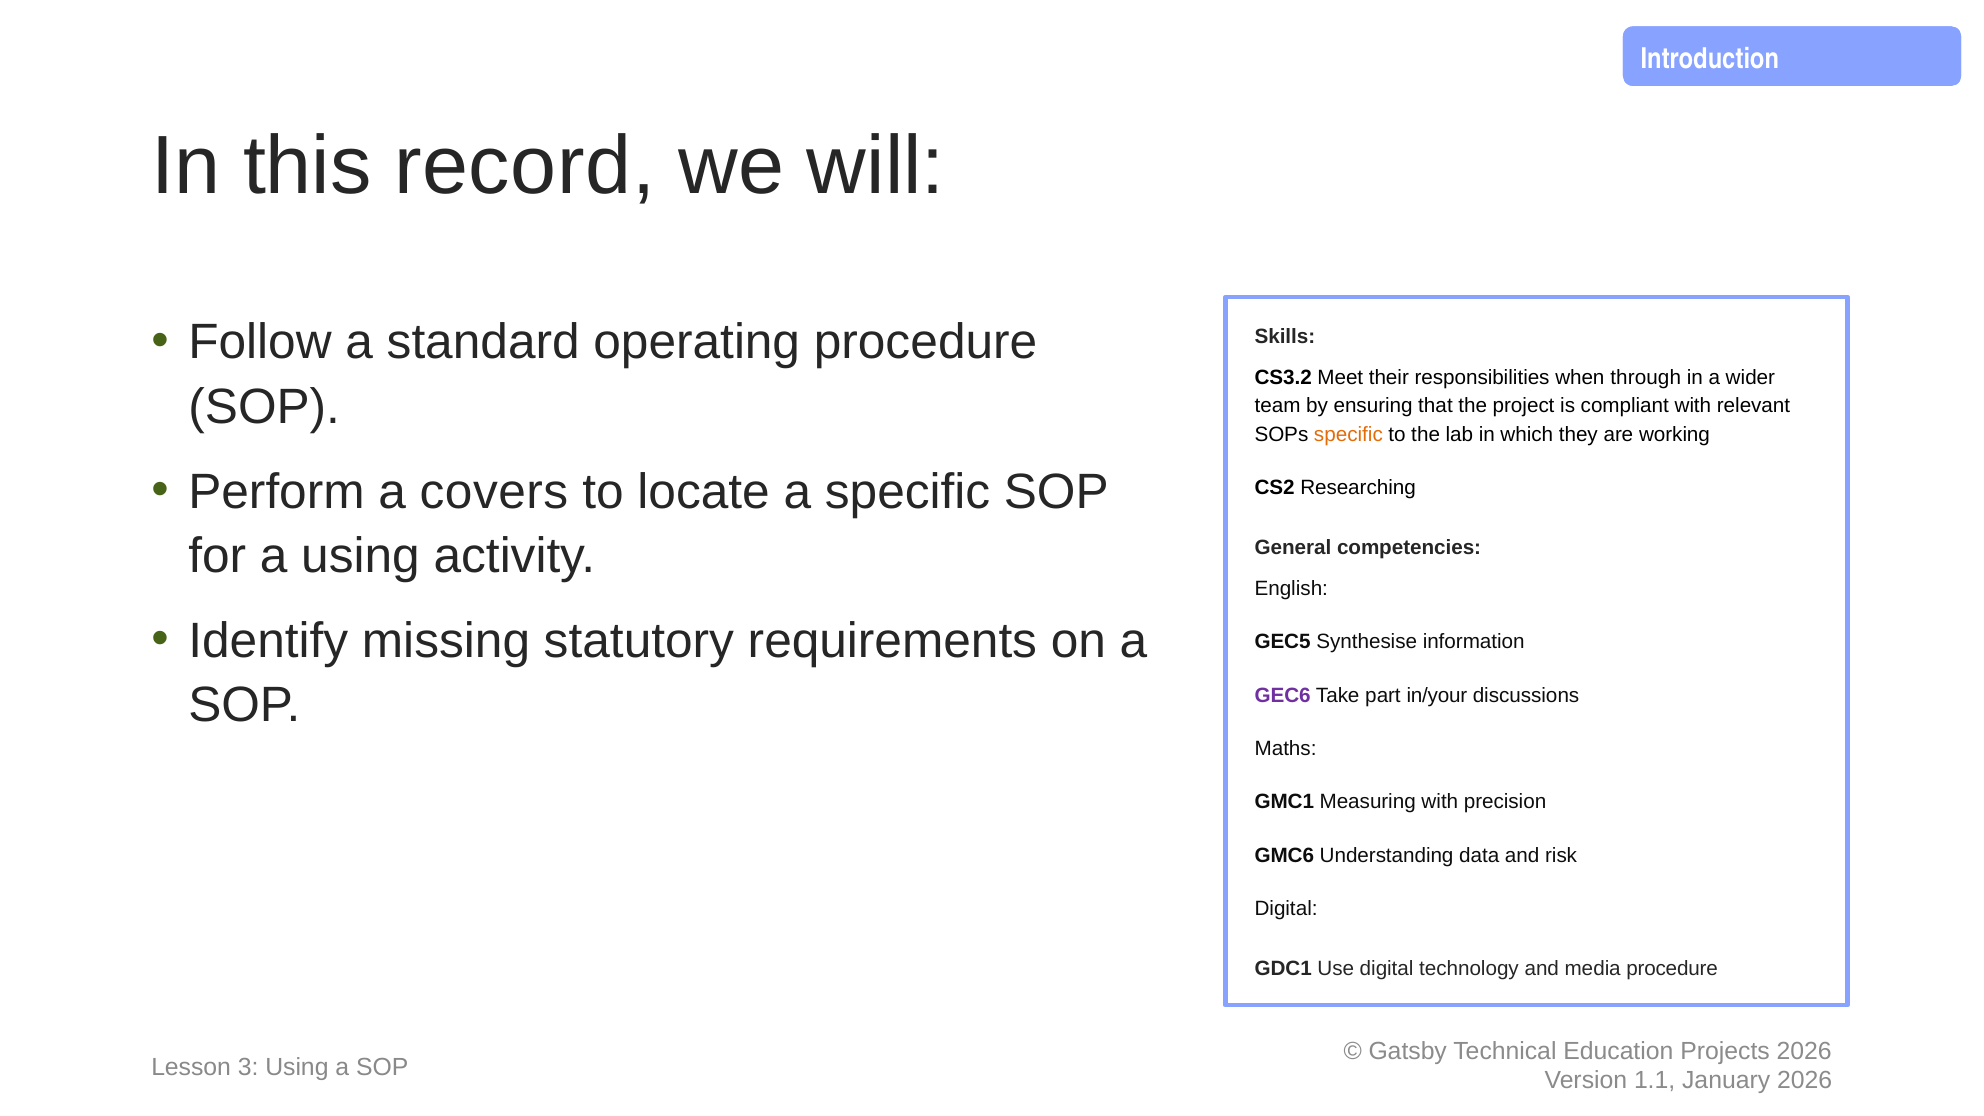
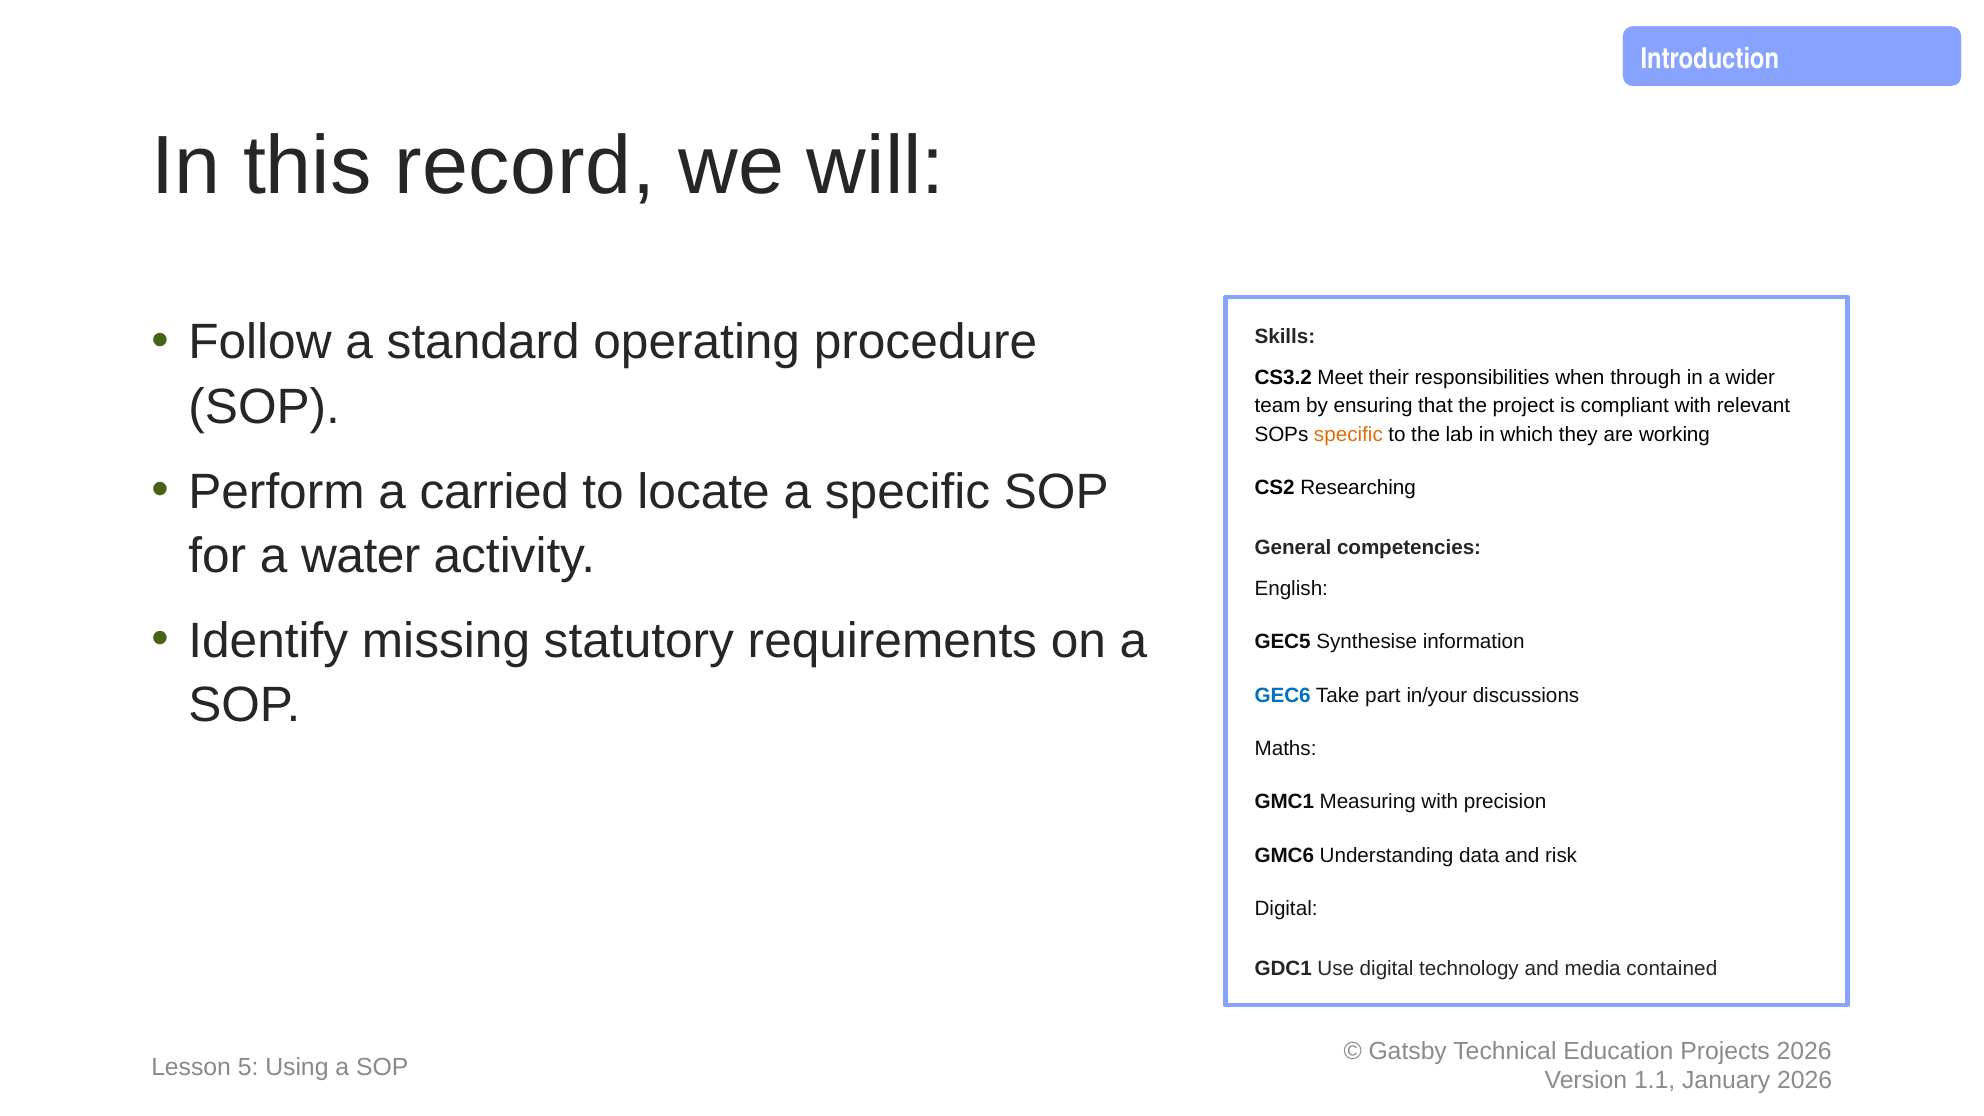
covers: covers -> carried
a using: using -> water
GEC6 colour: purple -> blue
media procedure: procedure -> contained
3: 3 -> 5
